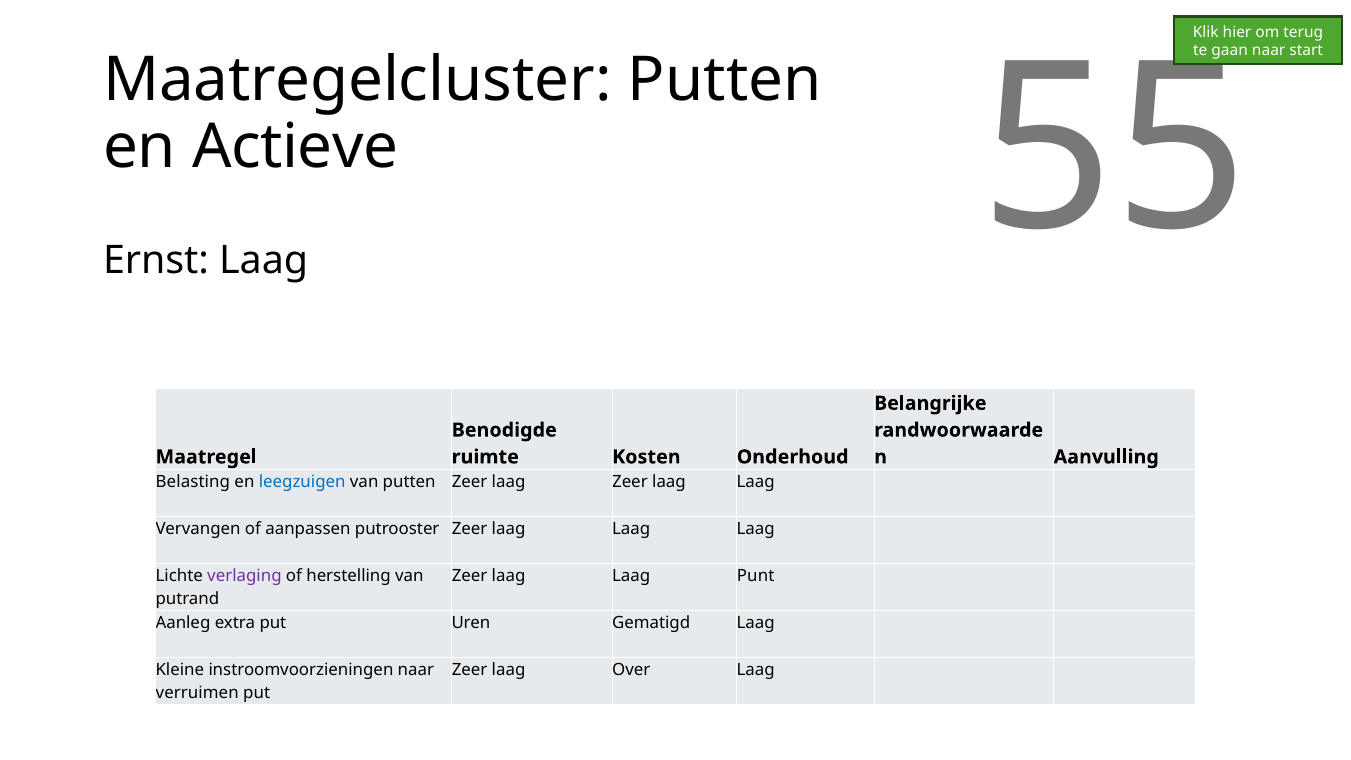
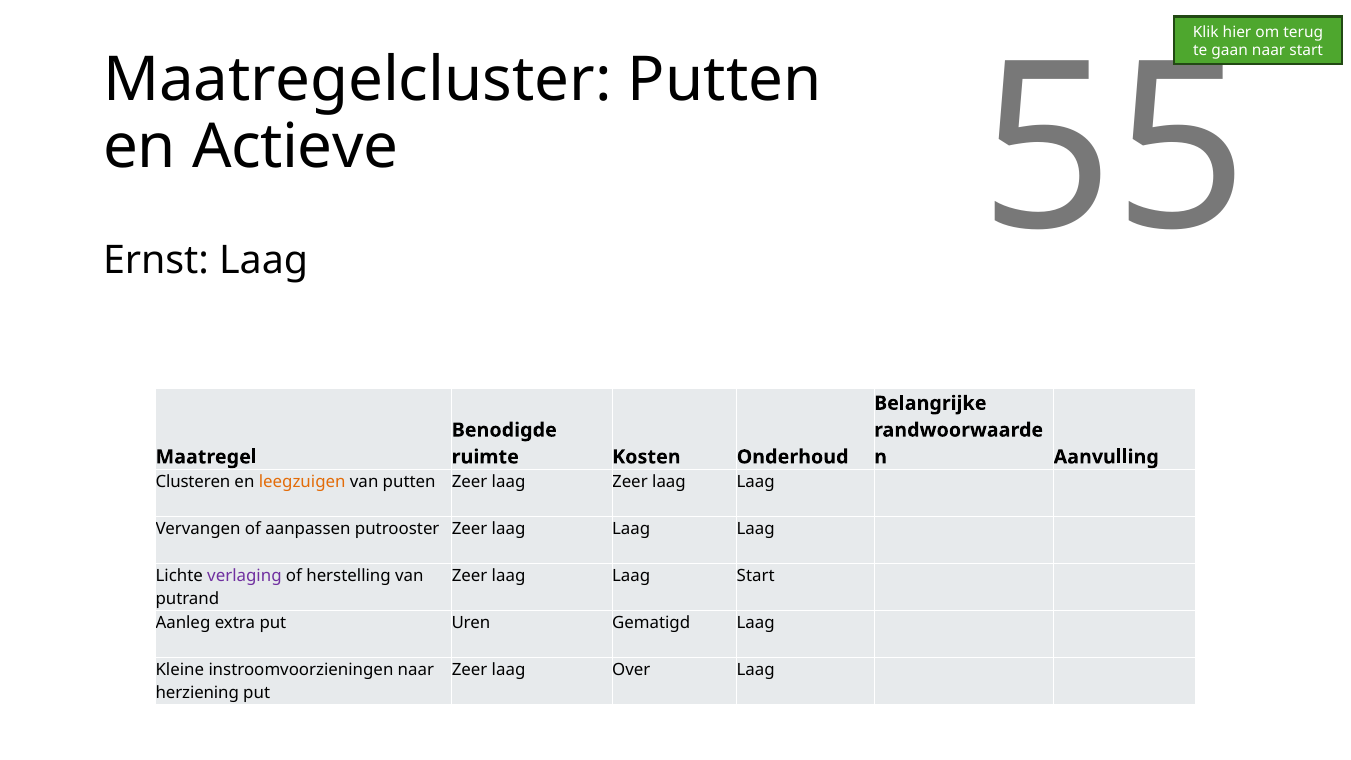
Belasting: Belasting -> Clusteren
leegzuigen colour: blue -> orange
Laag Punt: Punt -> Start
verruimen: verruimen -> herziening
